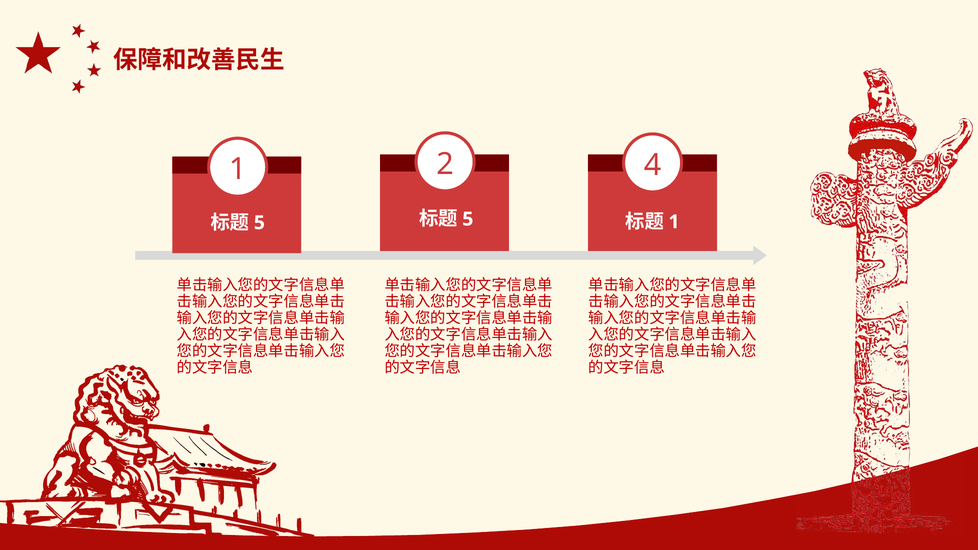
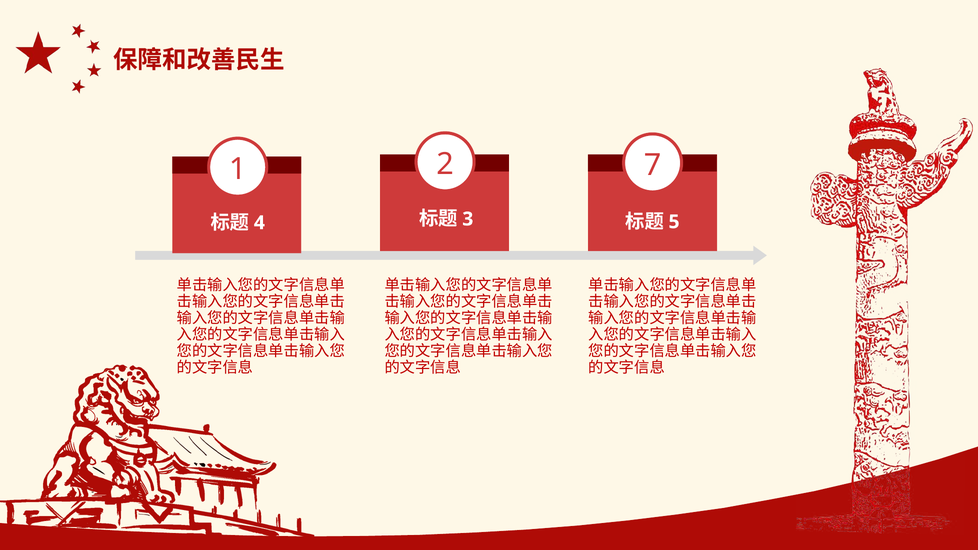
4: 4 -> 7
5 at (259, 223): 5 -> 4
5 at (468, 219): 5 -> 3
1 at (674, 222): 1 -> 5
